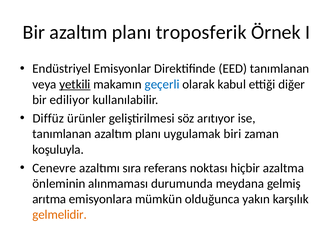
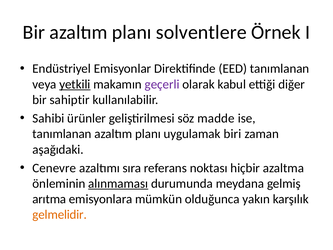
troposferik: troposferik -> solventlere
geçerli colour: blue -> purple
ediliyor: ediliyor -> sahiptir
Diffüz: Diffüz -> Sahibi
arıtıyor: arıtıyor -> madde
koşuluyla: koşuluyla -> aşağıdaki
alınmaması underline: none -> present
